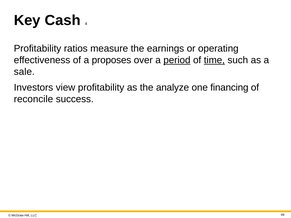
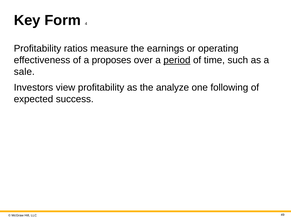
Cash: Cash -> Form
time underline: present -> none
financing: financing -> following
reconcile: reconcile -> expected
